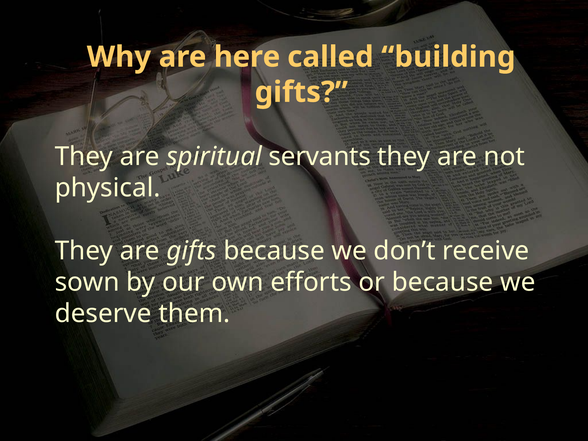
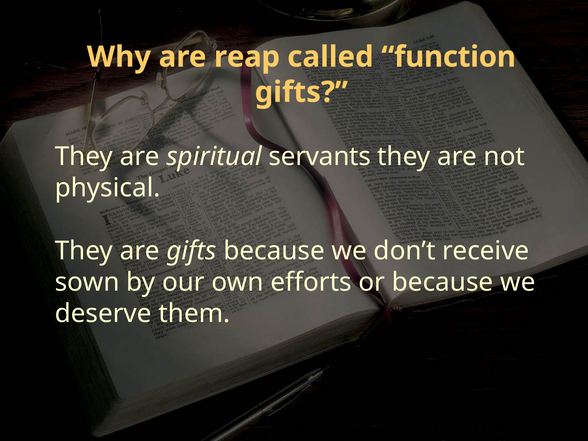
here: here -> reap
building: building -> function
